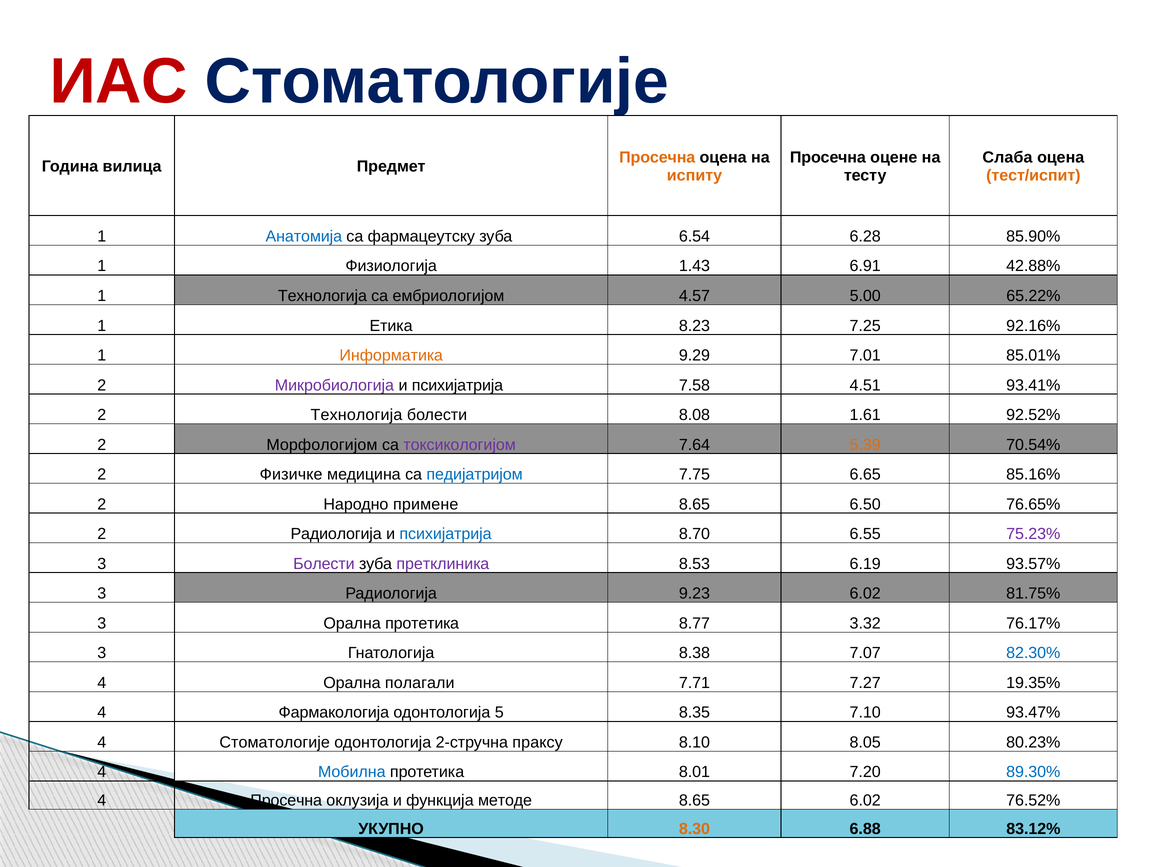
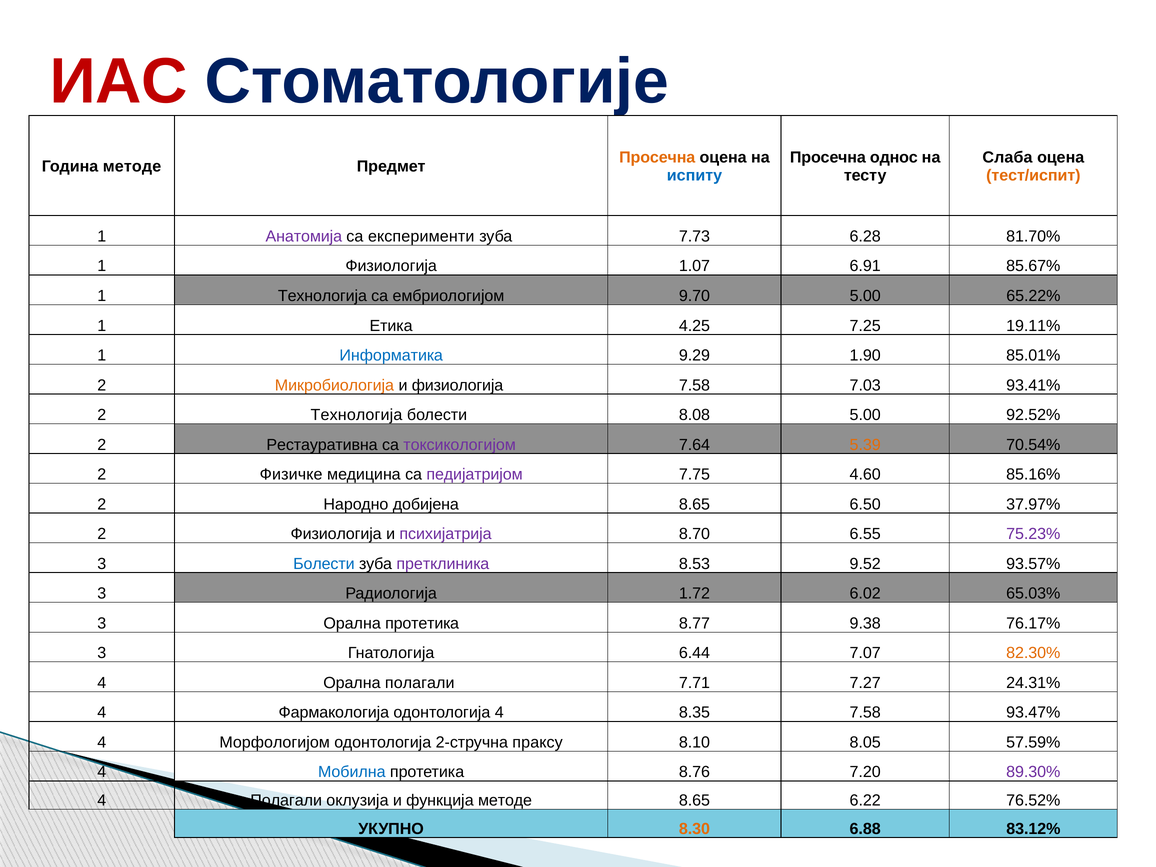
оцене: оцене -> однос
Година вилица: вилица -> методе
испиту colour: orange -> blue
Анатомија colour: blue -> purple
фармацеутску: фармацеутску -> експерименти
6.54: 6.54 -> 7.73
85.90%: 85.90% -> 81.70%
1.43: 1.43 -> 1.07
42.88%: 42.88% -> 85.67%
4.57: 4.57 -> 9.70
8.23: 8.23 -> 4.25
92.16%: 92.16% -> 19.11%
Информатика colour: orange -> blue
7.01: 7.01 -> 1.90
Микробиологија colour: purple -> orange
психијатрија at (458, 385): психијатрија -> физиологија
4.51: 4.51 -> 7.03
8.08 1.61: 1.61 -> 5.00
Морфологијом: Морфологијом -> Рестауративна
педијатријом colour: blue -> purple
6.65: 6.65 -> 4.60
примене: примене -> добијена
76.65%: 76.65% -> 37.97%
2 Радиологија: Радиологија -> Физиологија
психијатрија at (446, 534) colour: blue -> purple
Болести at (324, 564) colour: purple -> blue
6.19: 6.19 -> 9.52
9.23: 9.23 -> 1.72
81.75%: 81.75% -> 65.03%
3.32: 3.32 -> 9.38
8.38: 8.38 -> 6.44
82.30% colour: blue -> orange
19.35%: 19.35% -> 24.31%
одонтологија 5: 5 -> 4
8.35 7.10: 7.10 -> 7.58
4 Стоматологије: Стоматологије -> Морфологијом
80.23%: 80.23% -> 57.59%
8.01: 8.01 -> 8.76
89.30% colour: blue -> purple
4 Просечна: Просечна -> Полагали
8.65 6.02: 6.02 -> 6.22
